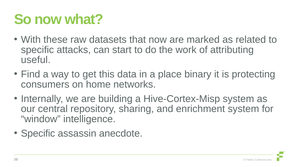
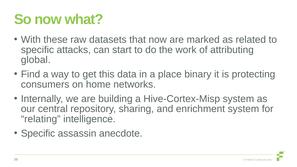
useful: useful -> global
window: window -> relating
